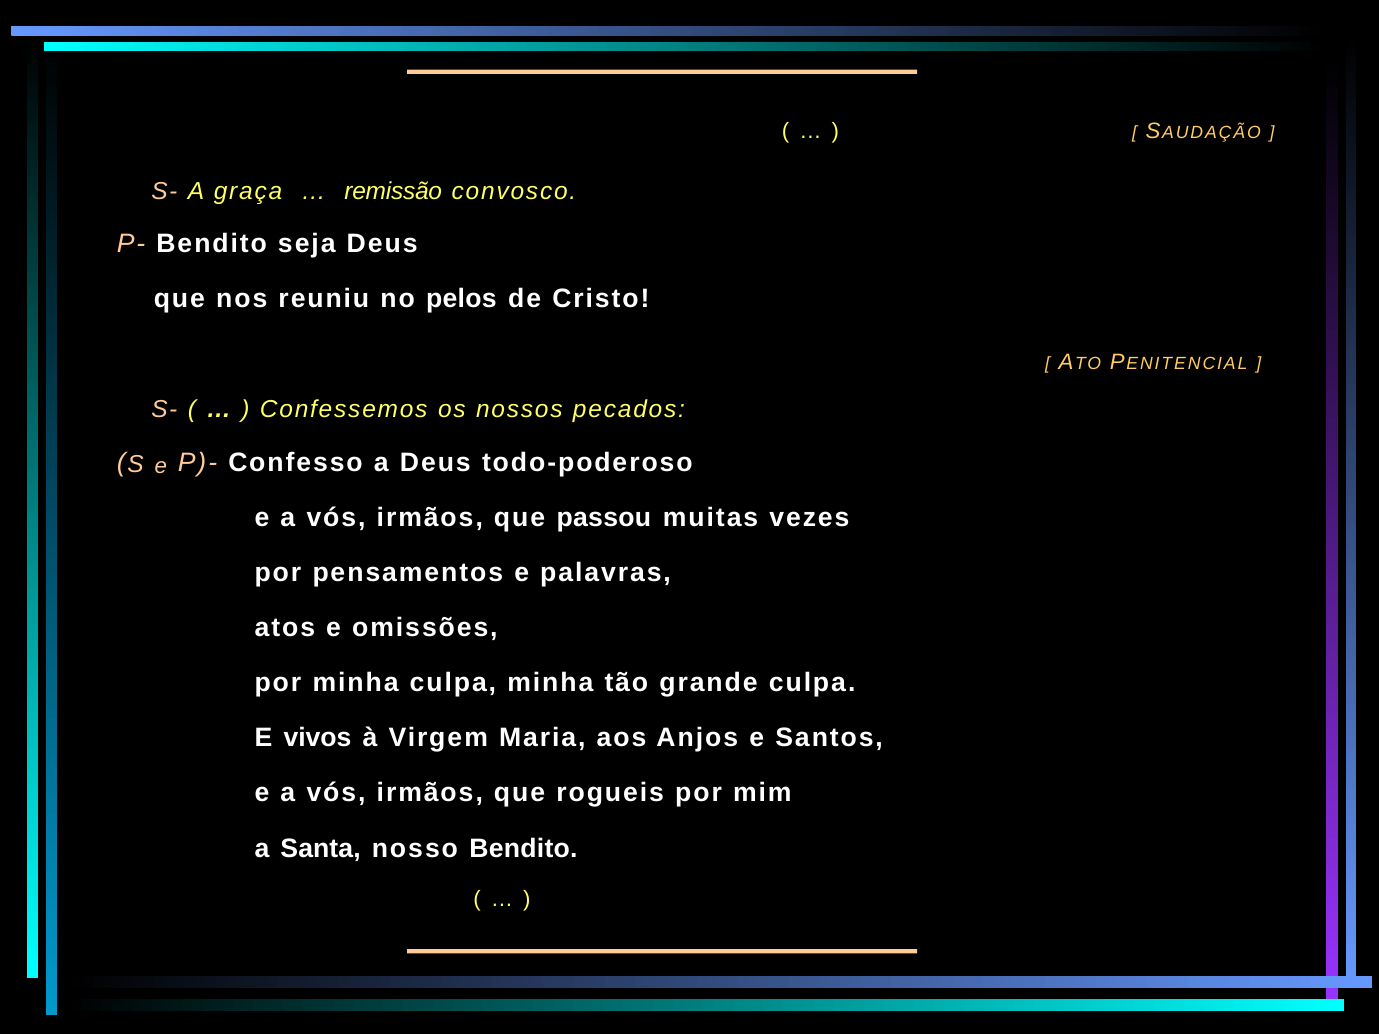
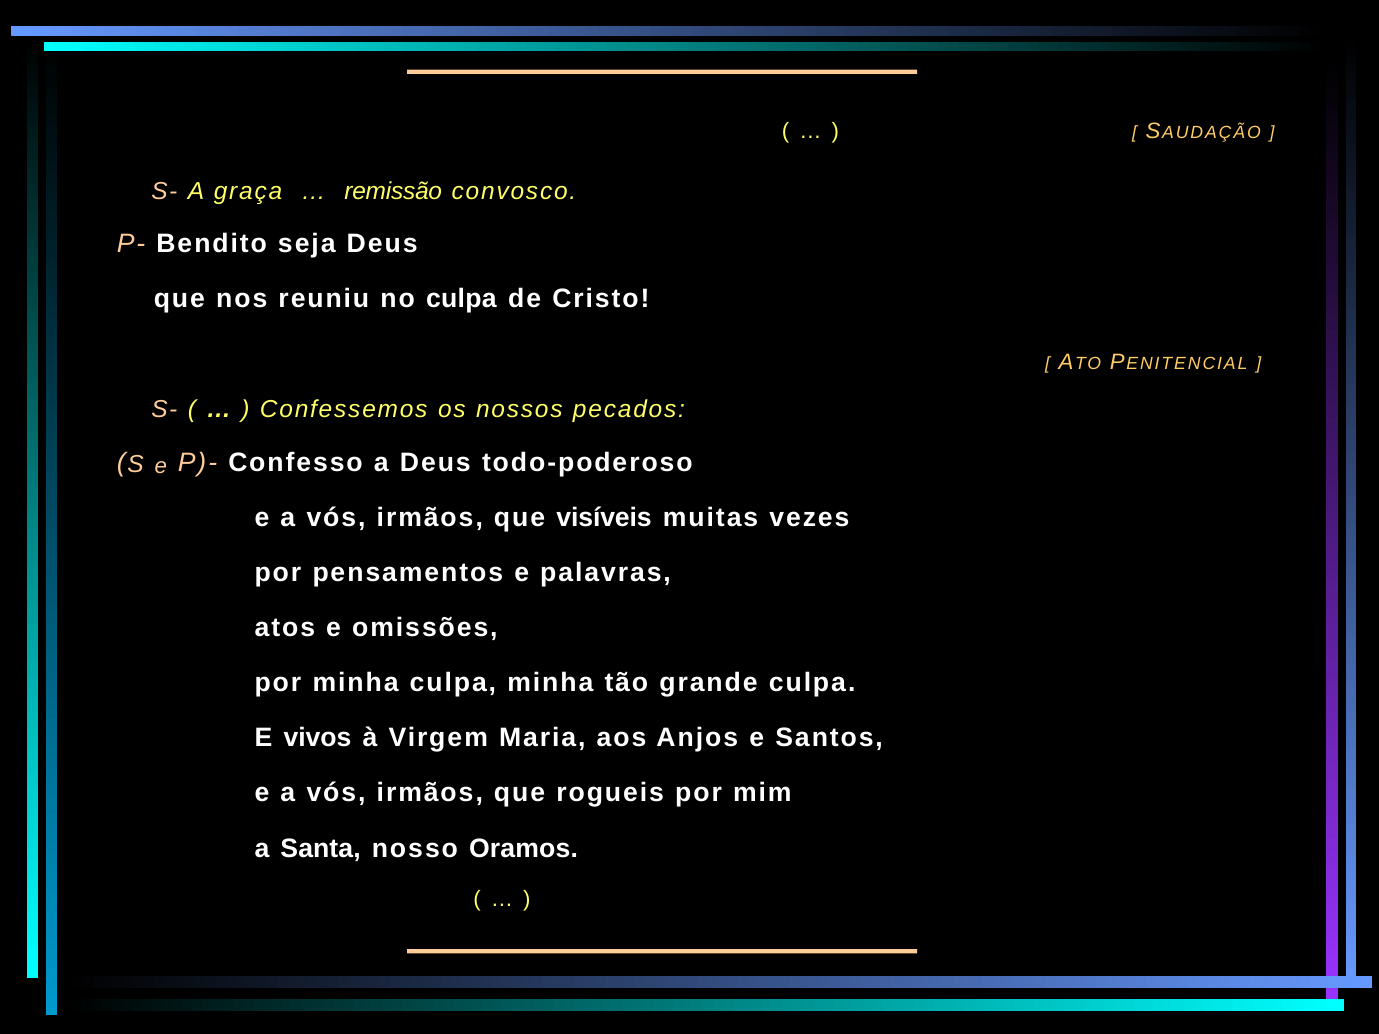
no pelos: pelos -> culpa
passou: passou -> visíveis
nosso Bendito: Bendito -> Oramos
